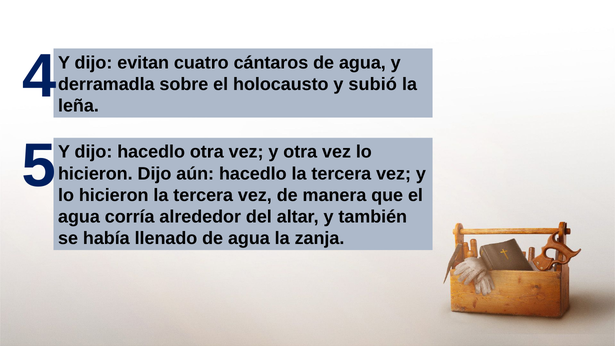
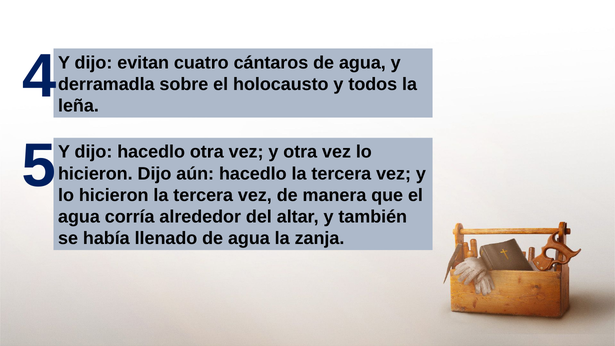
subió: subió -> todos
